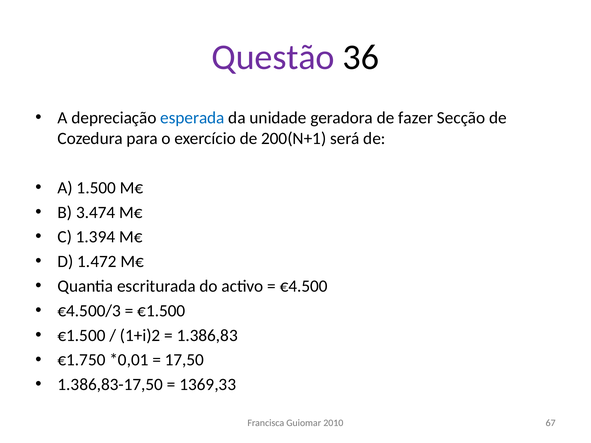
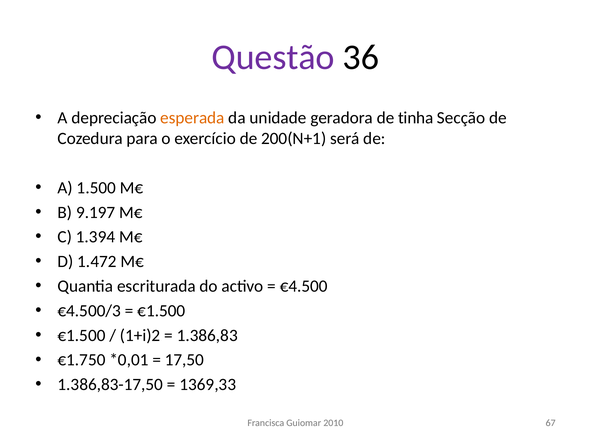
esperada colour: blue -> orange
fazer: fazer -> tinha
3.474: 3.474 -> 9.197
